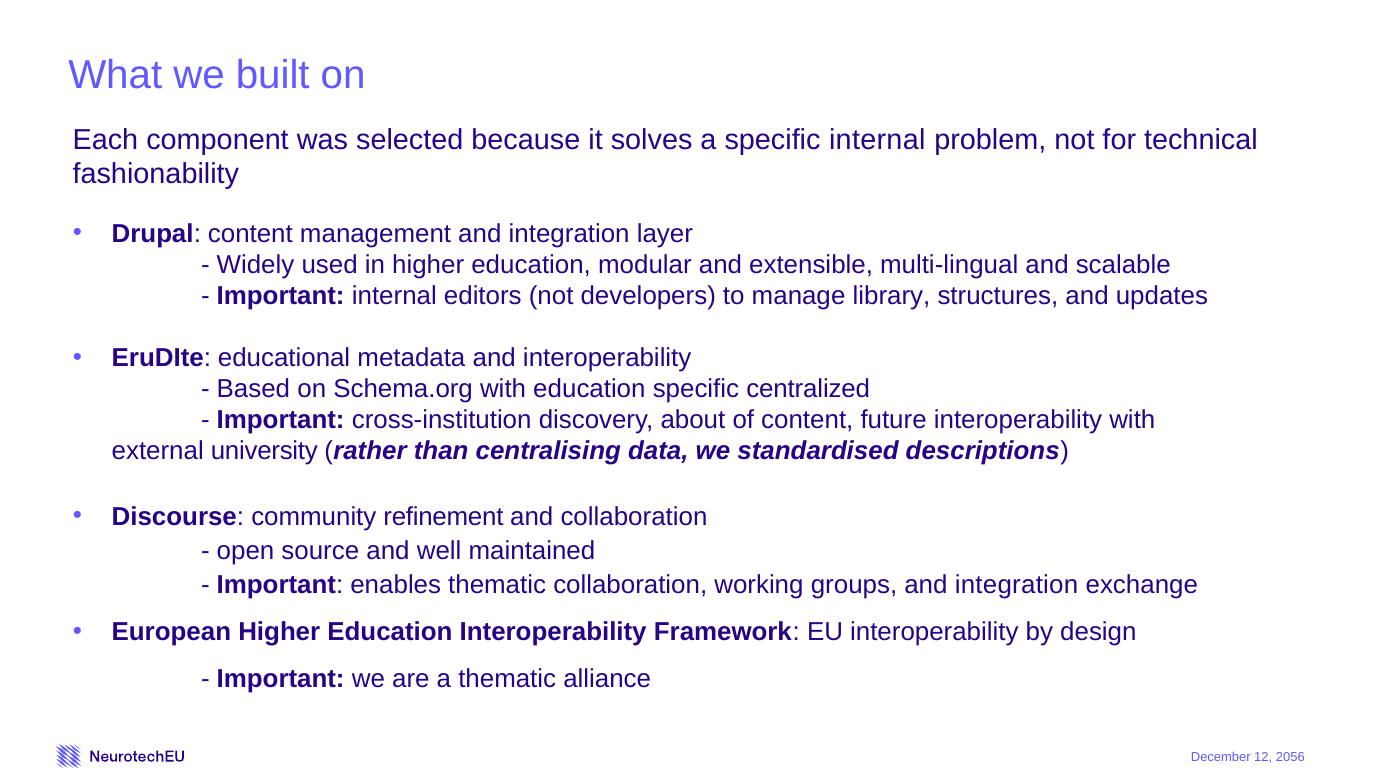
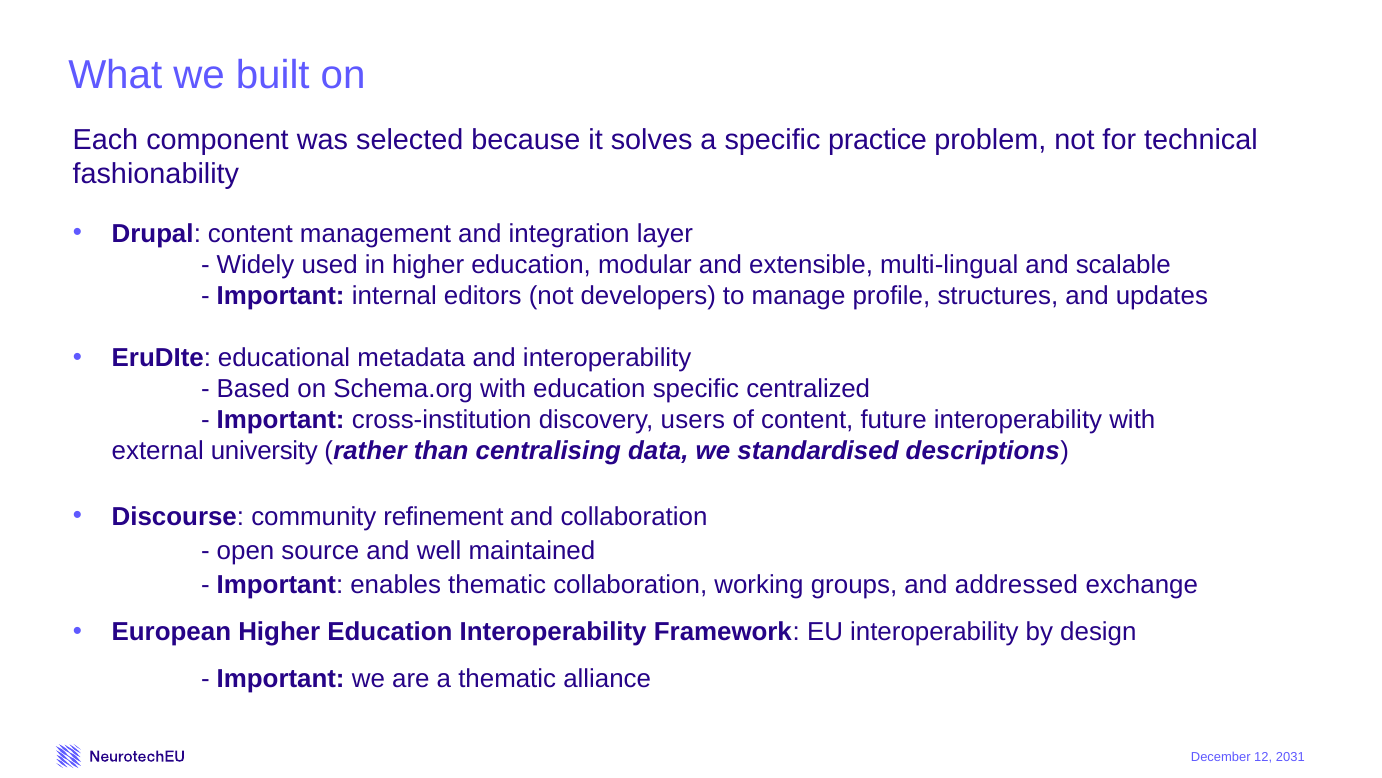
specific internal: internal -> practice
library: library -> profile
about: about -> users
groups and integration: integration -> addressed
2056: 2056 -> 2031
